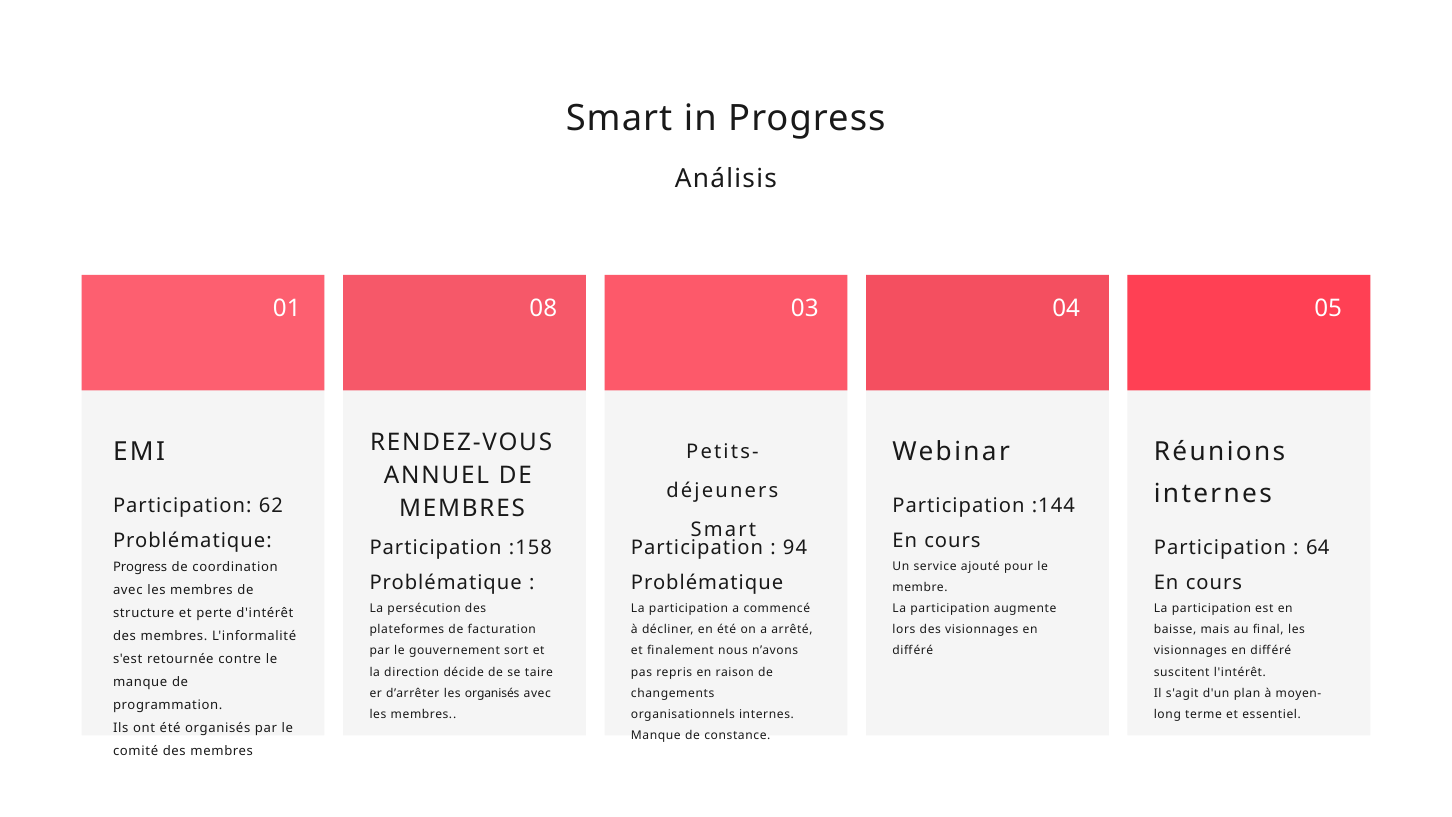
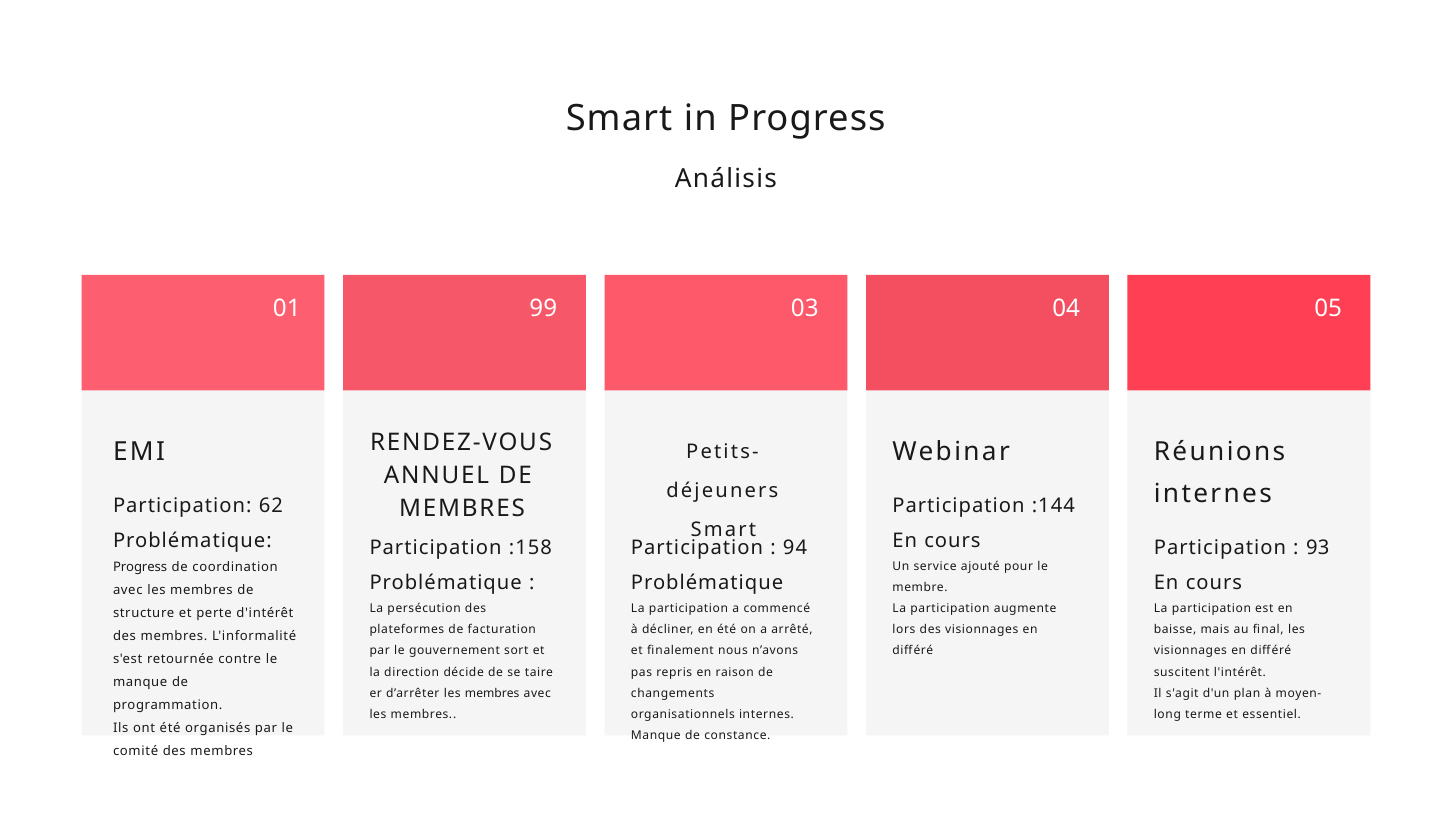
08: 08 -> 99
64: 64 -> 93
d’arrêter les organisés: organisés -> membres
